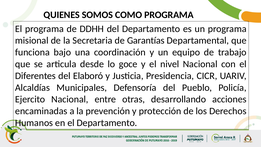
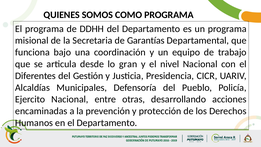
goce: goce -> gran
Elaboró: Elaboró -> Gestión
